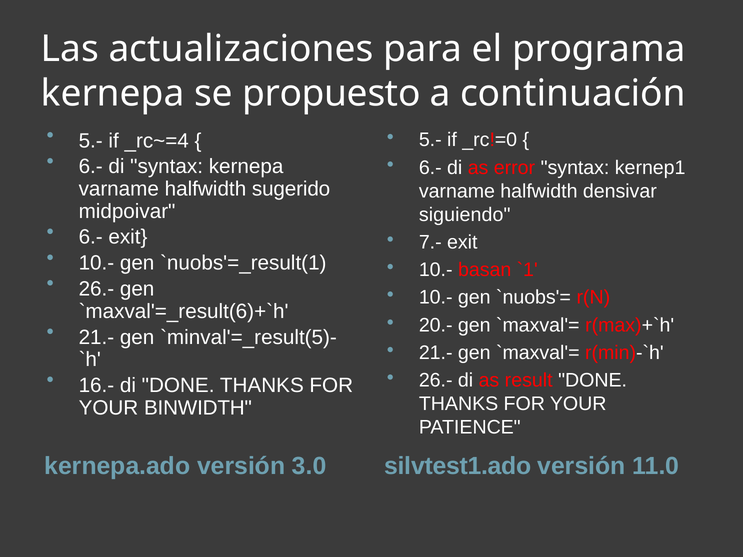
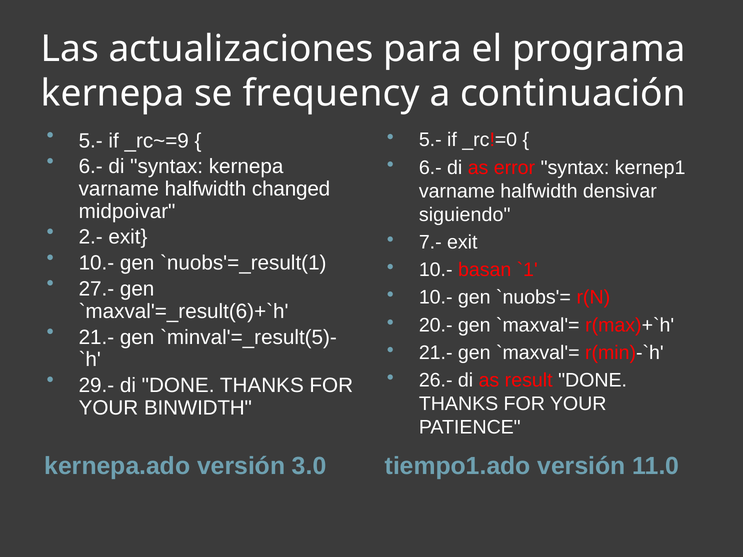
propuesto: propuesto -> frequency
_rc~=4: _rc~=4 -> _rc~=9
sugerido: sugerido -> changed
6.- at (91, 237): 6.- -> 2.-
26.- at (96, 289): 26.- -> 27.-
16.-: 16.- -> 29.-
silvtest1.ado: silvtest1.ado -> tiempo1.ado
